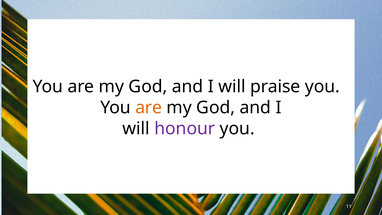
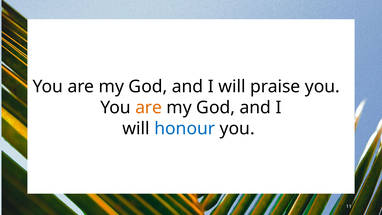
honour colour: purple -> blue
